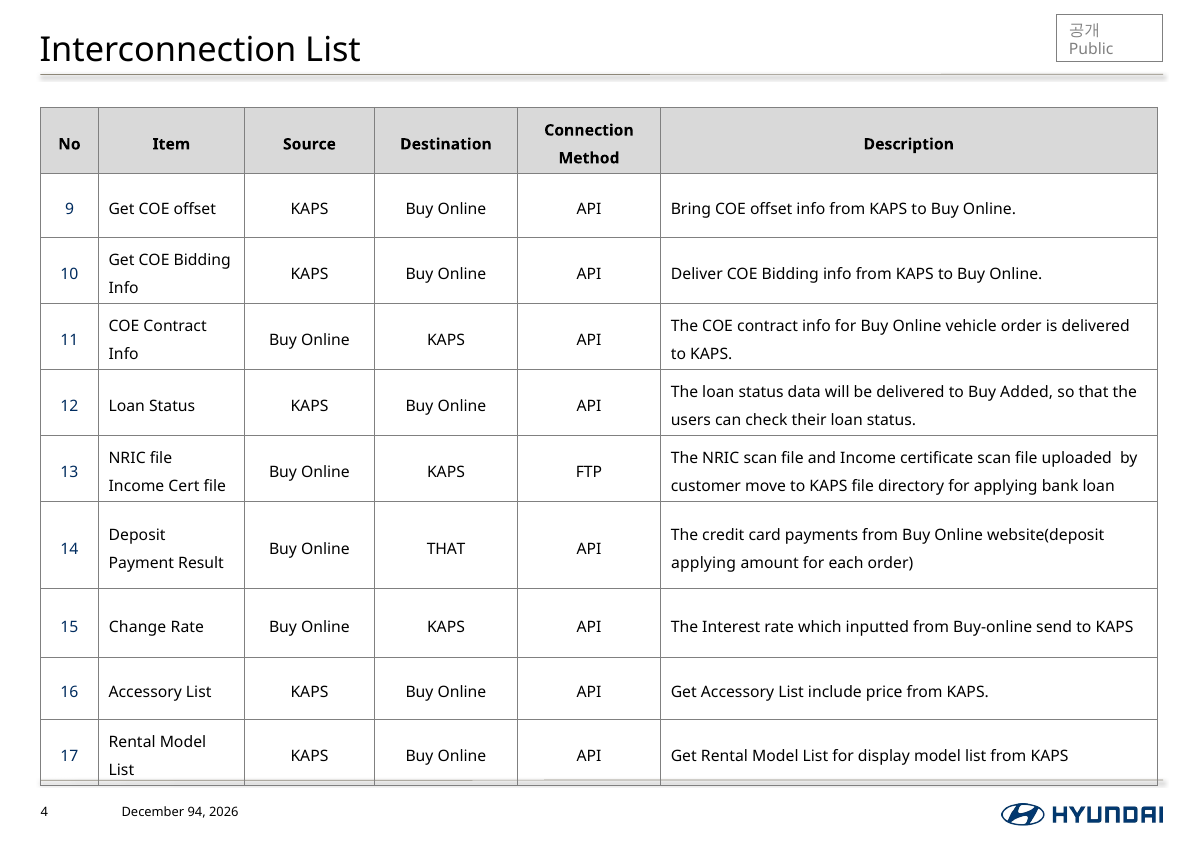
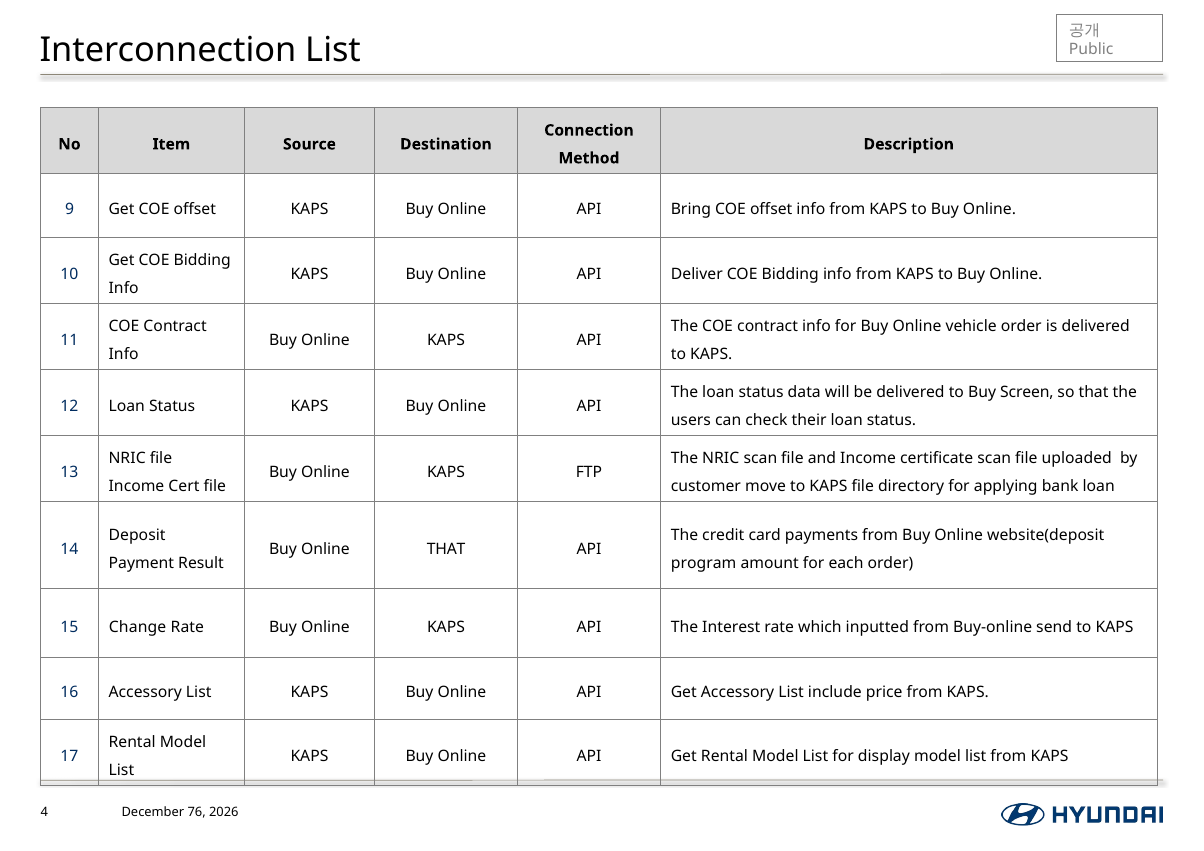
Added: Added -> Screen
applying at (704, 563): applying -> program
94: 94 -> 76
